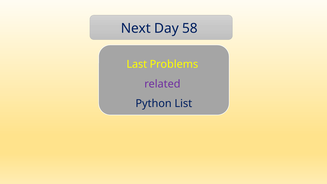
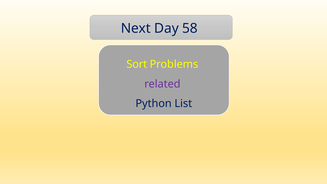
Last: Last -> Sort
